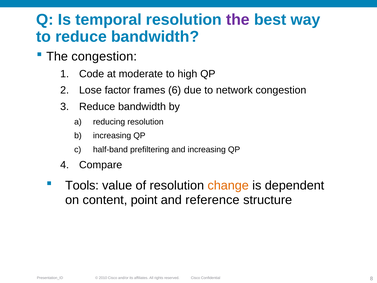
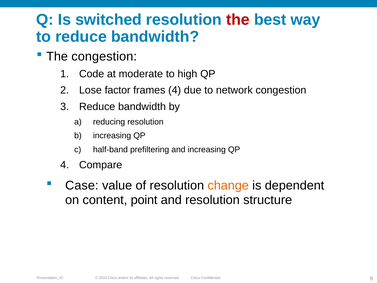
temporal: temporal -> switched
the at (238, 20) colour: purple -> red
frames 6: 6 -> 4
Tools: Tools -> Case
and reference: reference -> resolution
